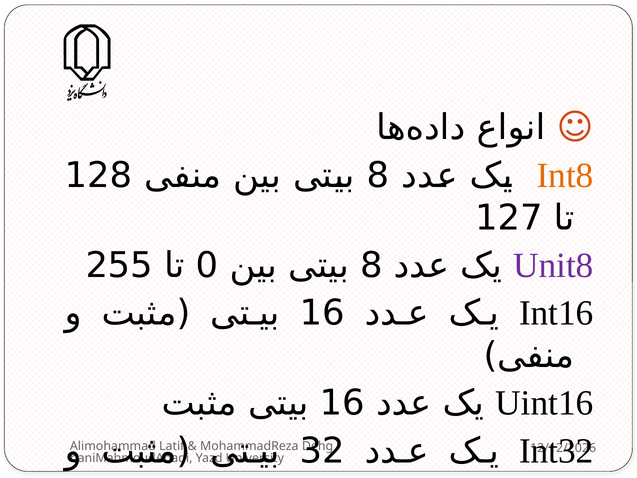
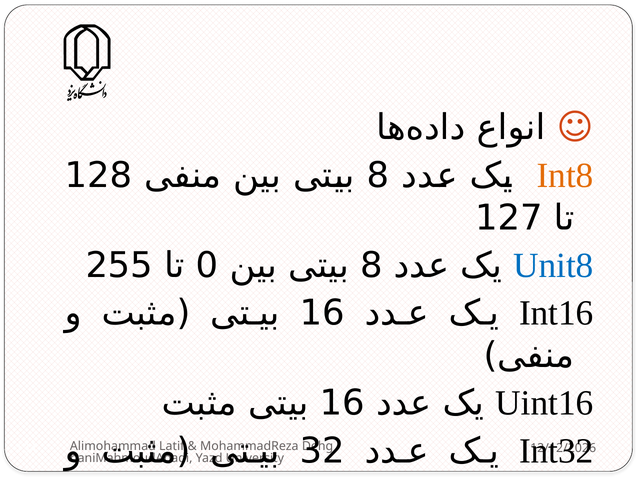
Unit8 colour: purple -> blue
